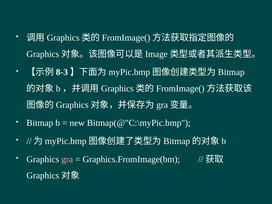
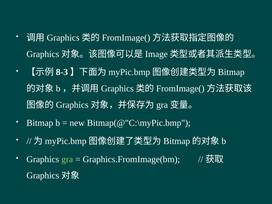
gra colour: pink -> light green
